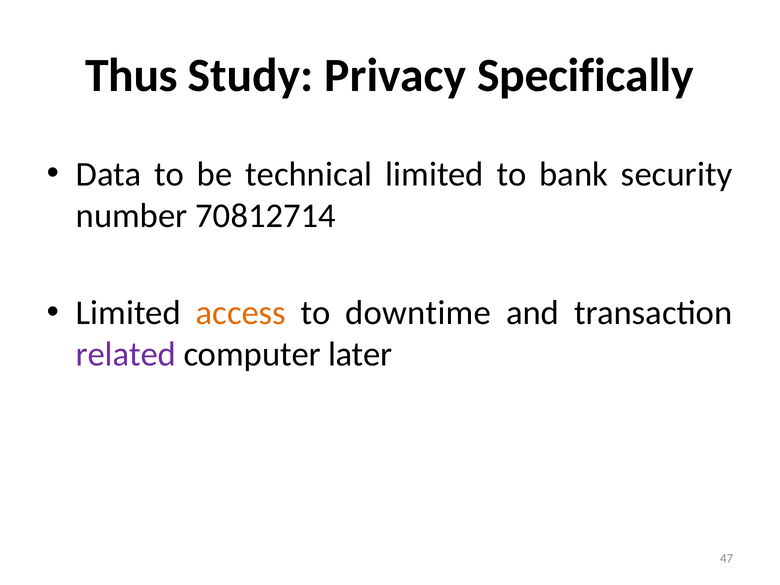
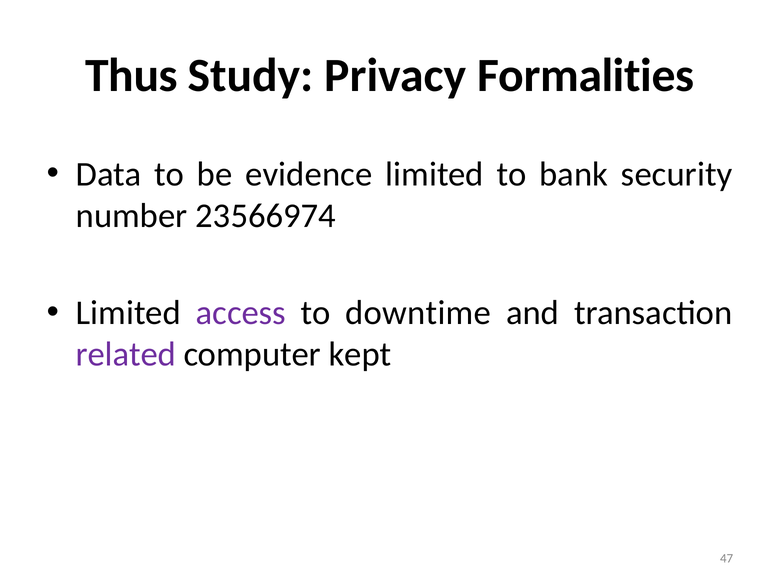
Specifically: Specifically -> Formalities
technical: technical -> evidence
70812714: 70812714 -> 23566974
access colour: orange -> purple
later: later -> kept
